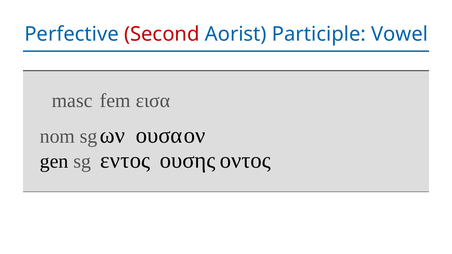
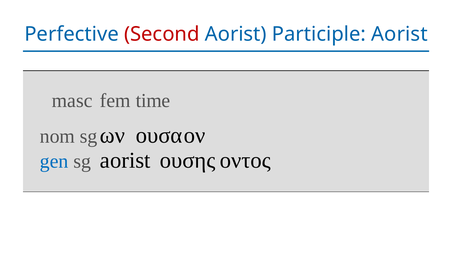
Participle Vowel: Vowel -> Aorist
εισα: εισα -> time
gen colour: black -> blue
sg εντος: εντος -> aorist
